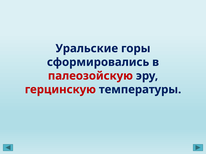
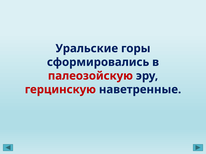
температуры: температуры -> наветренные
